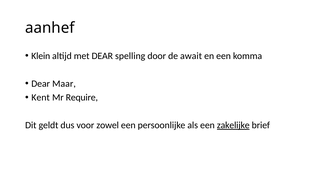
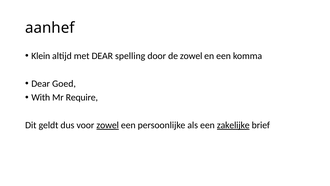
de await: await -> zowel
Maar: Maar -> Goed
Kent: Kent -> With
zowel at (108, 125) underline: none -> present
